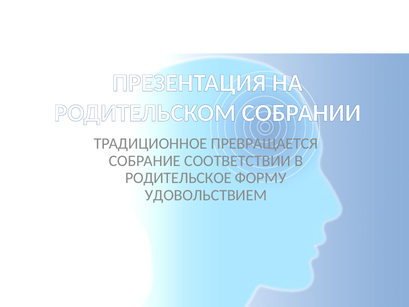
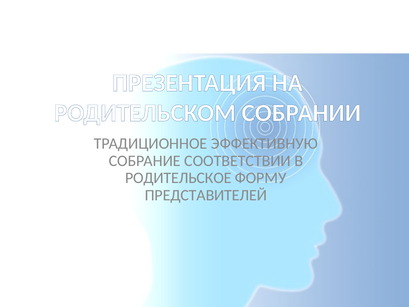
ПРЕВРАЩАЕТСЯ: ПРЕВРАЩАЕТСЯ -> ЭФФЕКТИВНУЮ
УДОВОЛЬСТВИЕМ: УДОВОЛЬСТВИЕМ -> ПРЕДСТАВИТЕЛЕЙ
